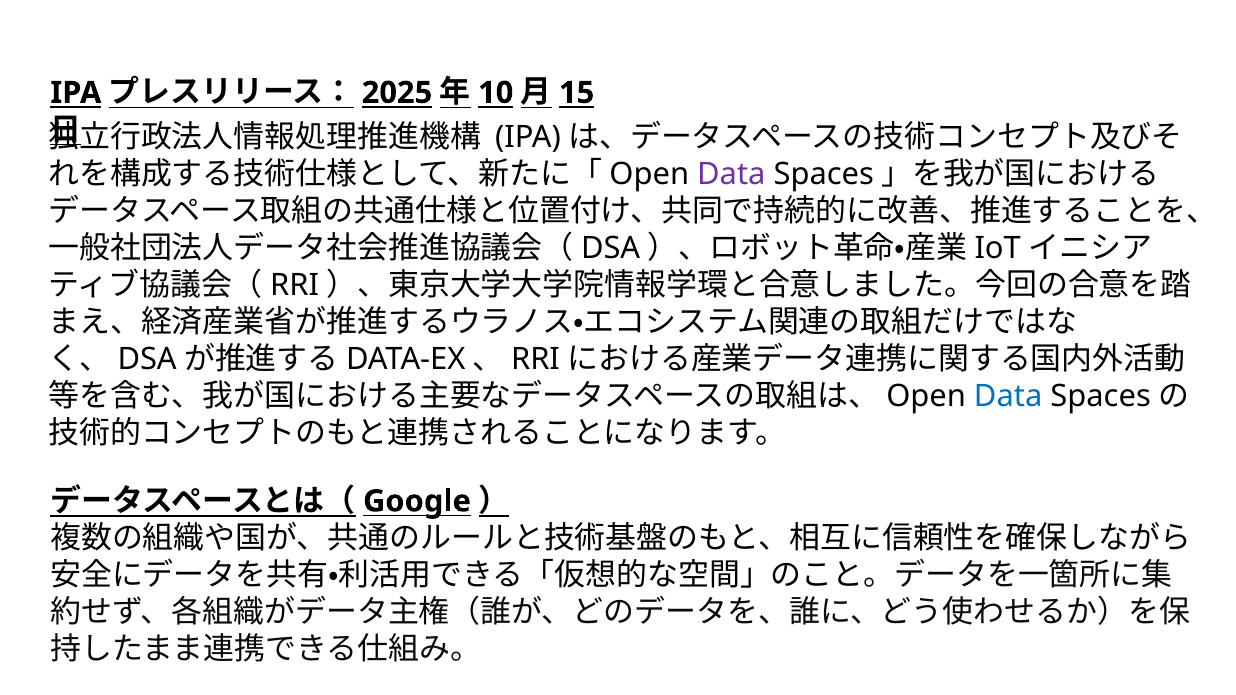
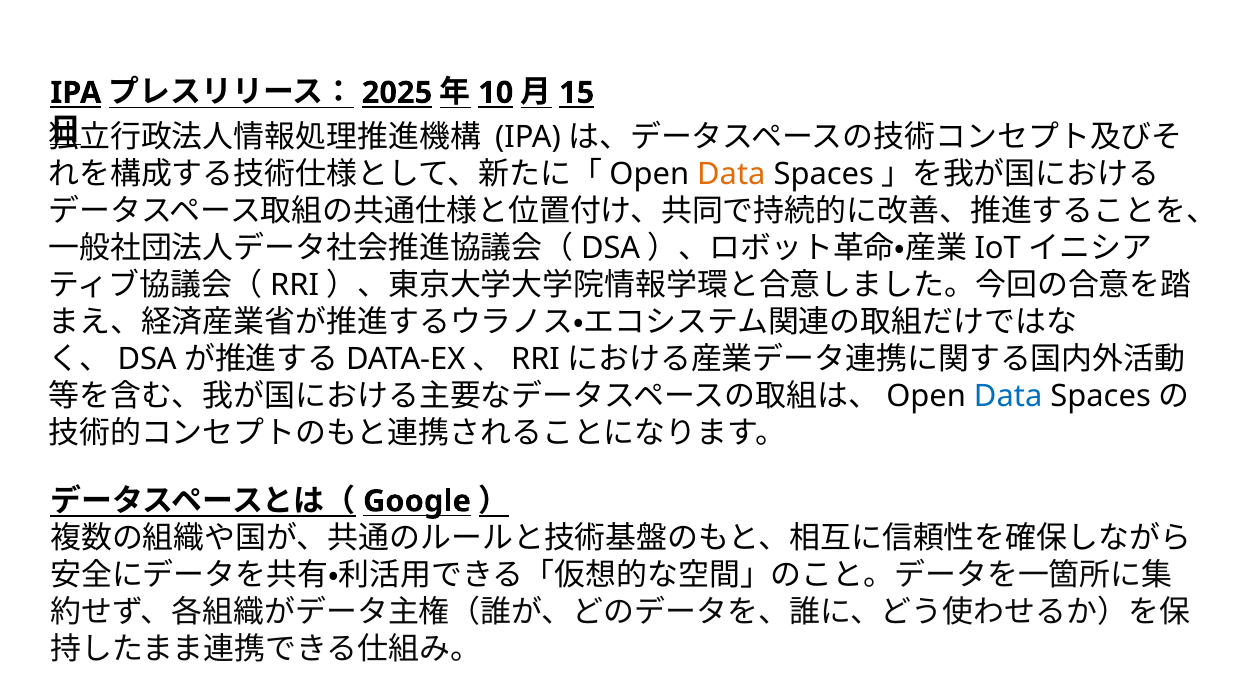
Data at (731, 174) colour: purple -> orange
